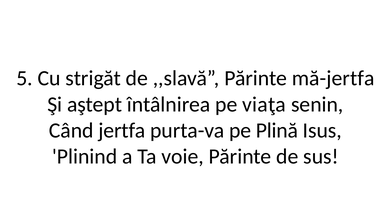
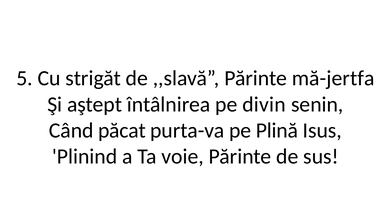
viaţa: viaţa -> divin
jertfa: jertfa -> păcat
